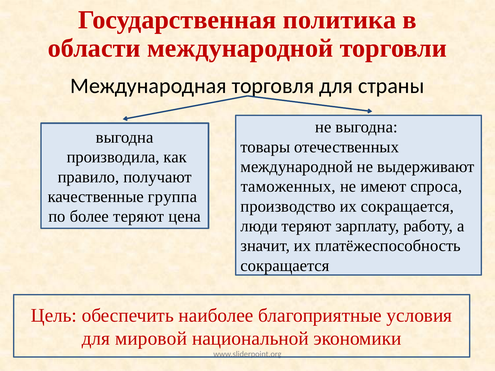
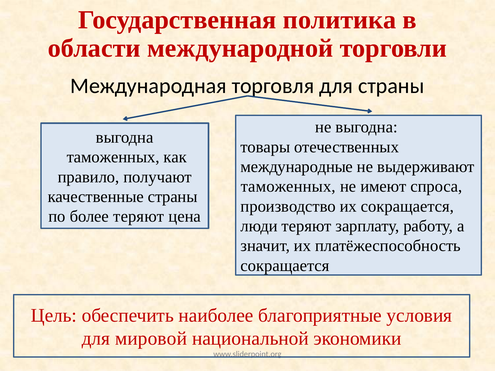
производила at (113, 157): производила -> таможенных
международной at (297, 167): международной -> международные
качественные группа: группа -> страны
